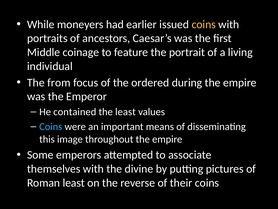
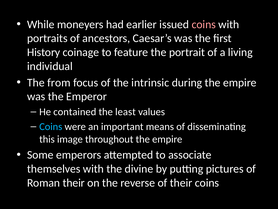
coins at (204, 24) colour: yellow -> pink
Middle: Middle -> History
ordered: ordered -> intrinsic
Roman least: least -> their
